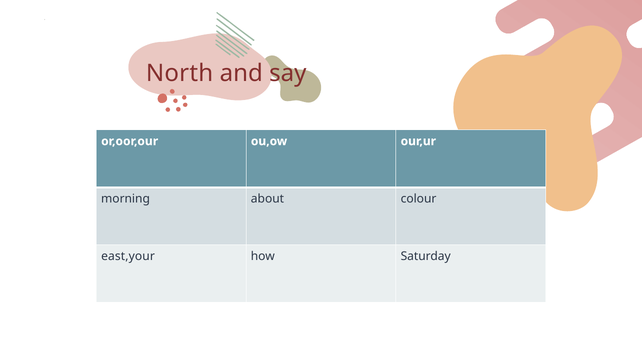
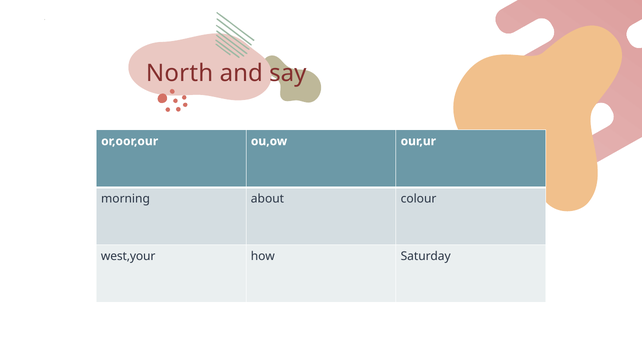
east,your: east,your -> west,your
